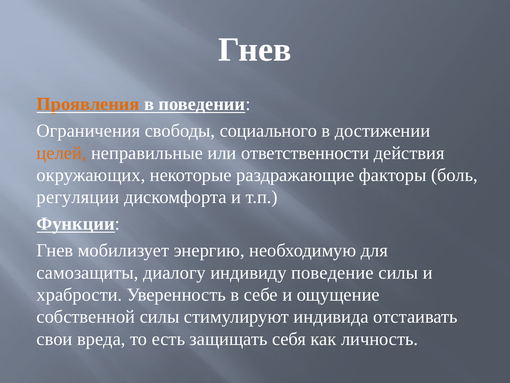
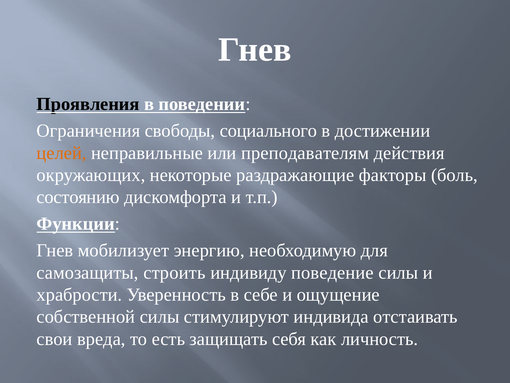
Проявления colour: orange -> black
ответственности: ответственности -> преподавателям
регуляции: регуляции -> состоянию
диалогу: диалогу -> строить
